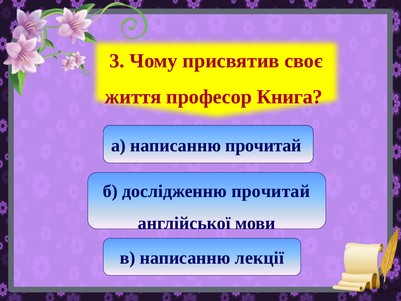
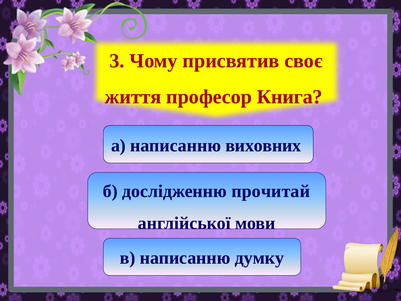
написанню прочитай: прочитай -> виховних
лекції: лекції -> думку
